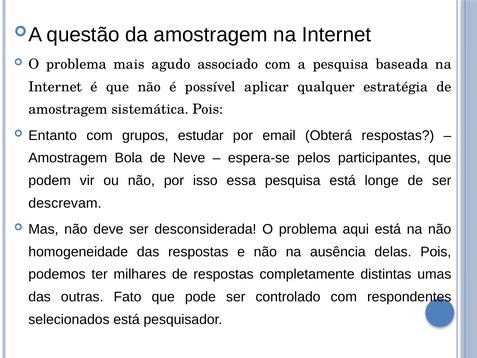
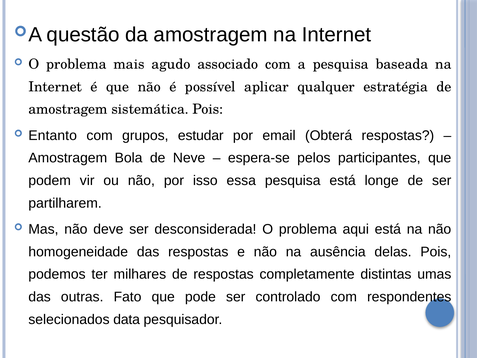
descrevam: descrevam -> partilharem
selecionados está: está -> data
